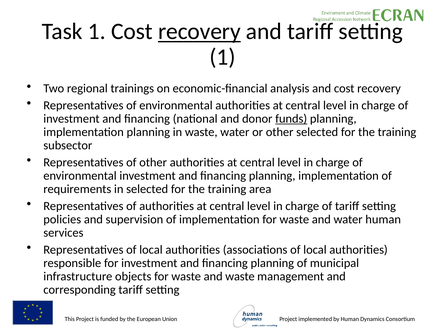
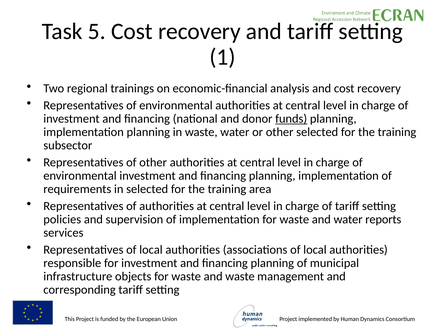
Task 1: 1 -> 5
recovery at (199, 32) underline: present -> none
water human: human -> reports
